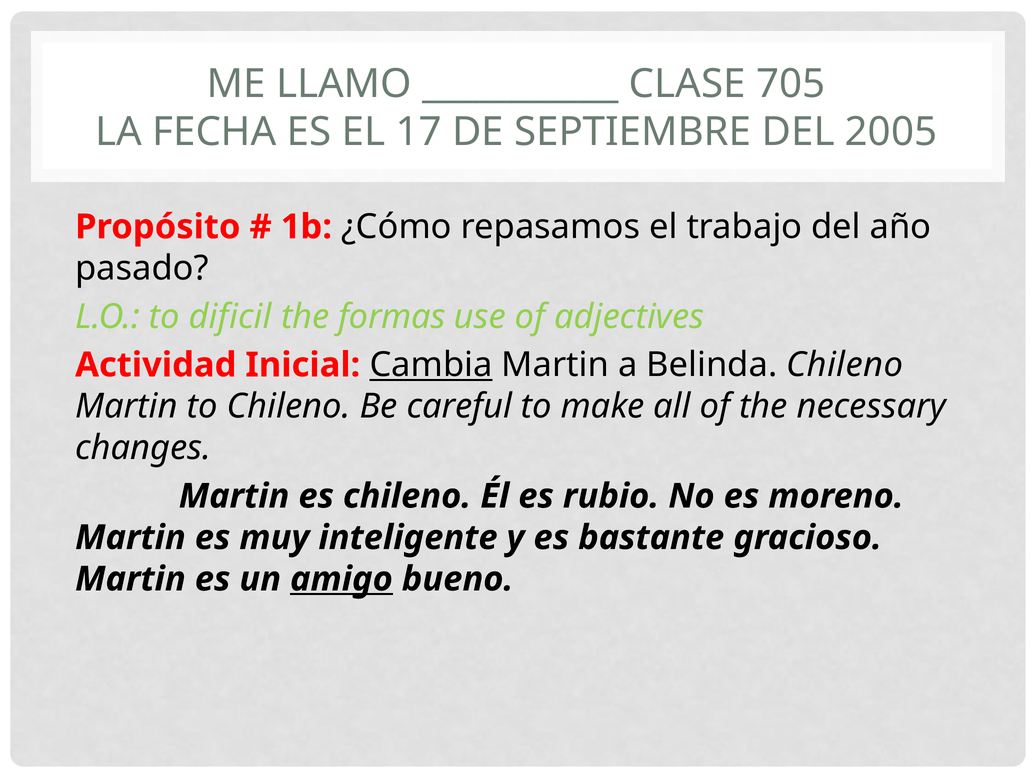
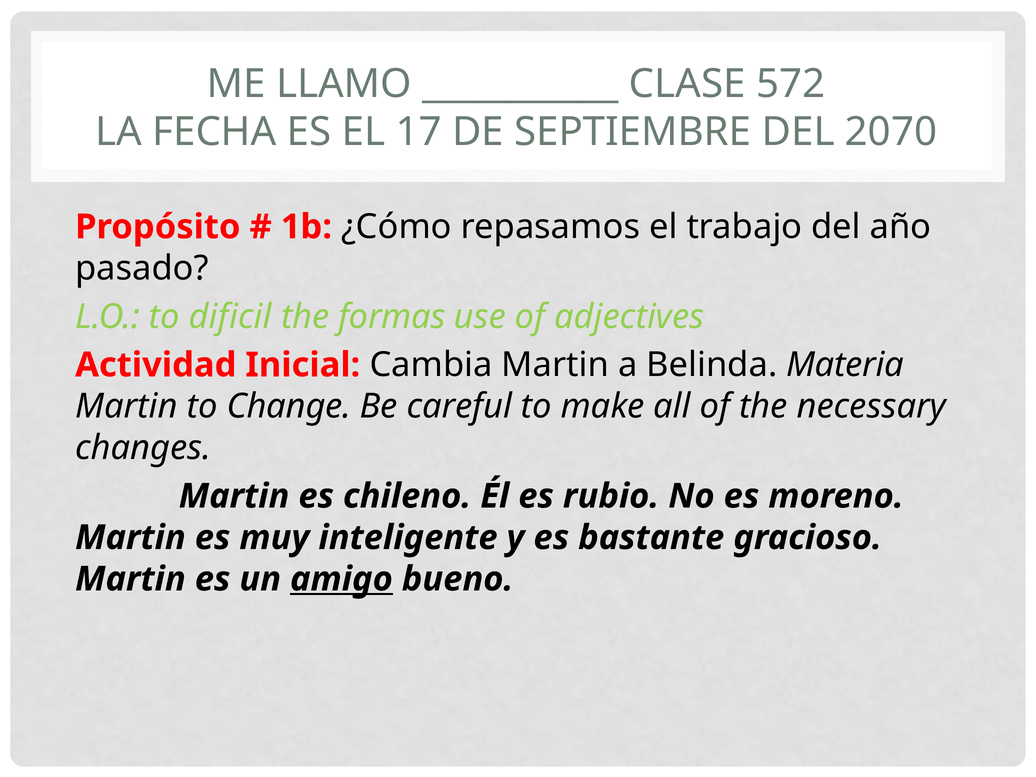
705: 705 -> 572
2005: 2005 -> 2070
Cambia underline: present -> none
Belinda Chileno: Chileno -> Materia
to Chileno: Chileno -> Change
